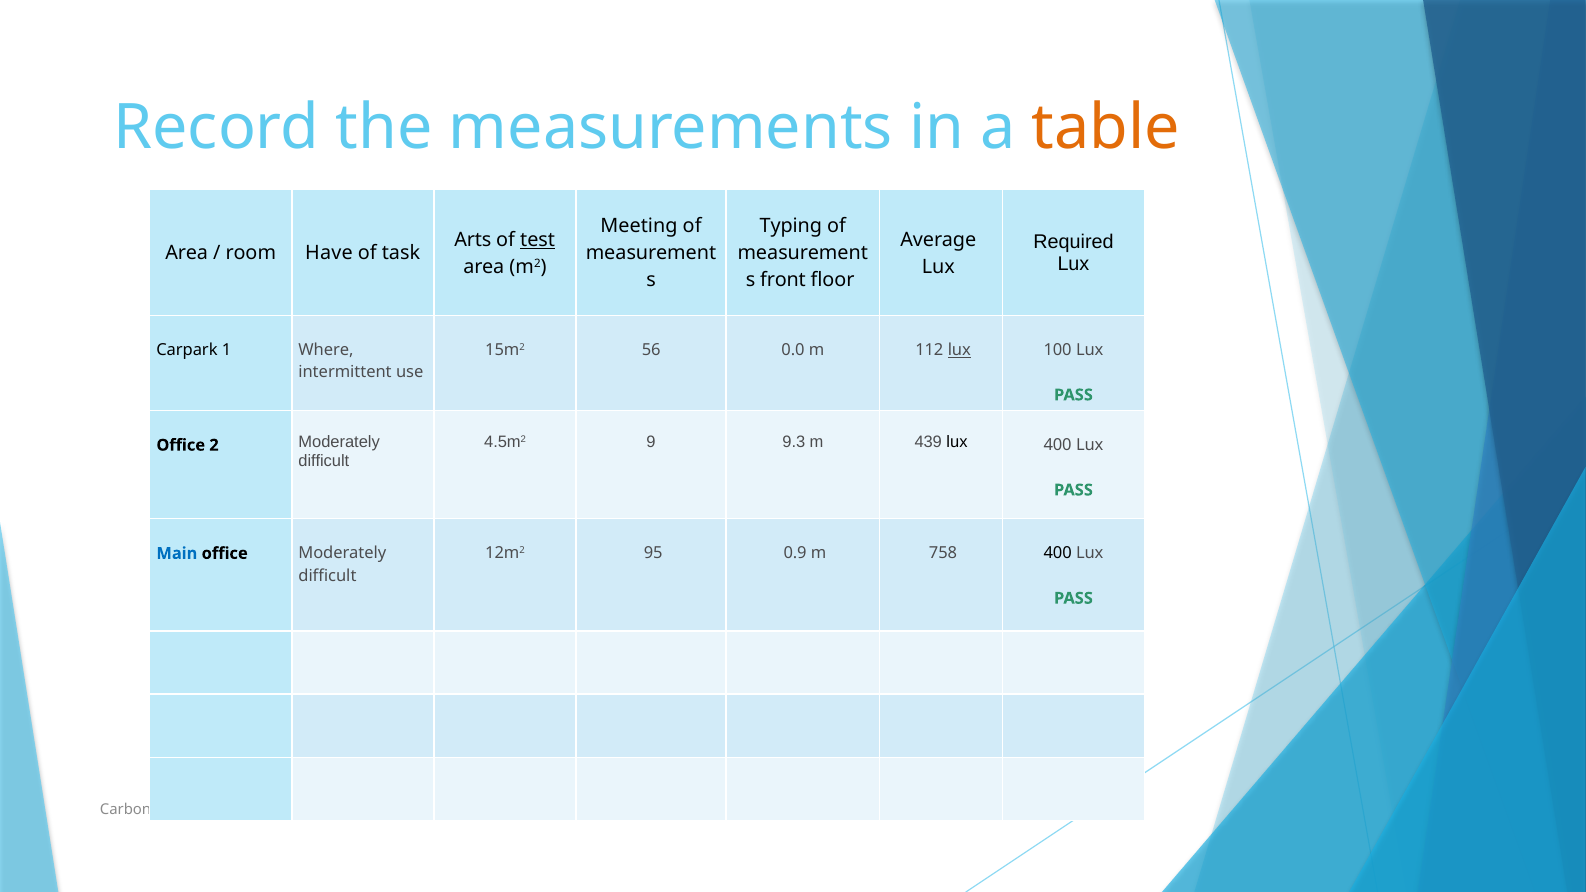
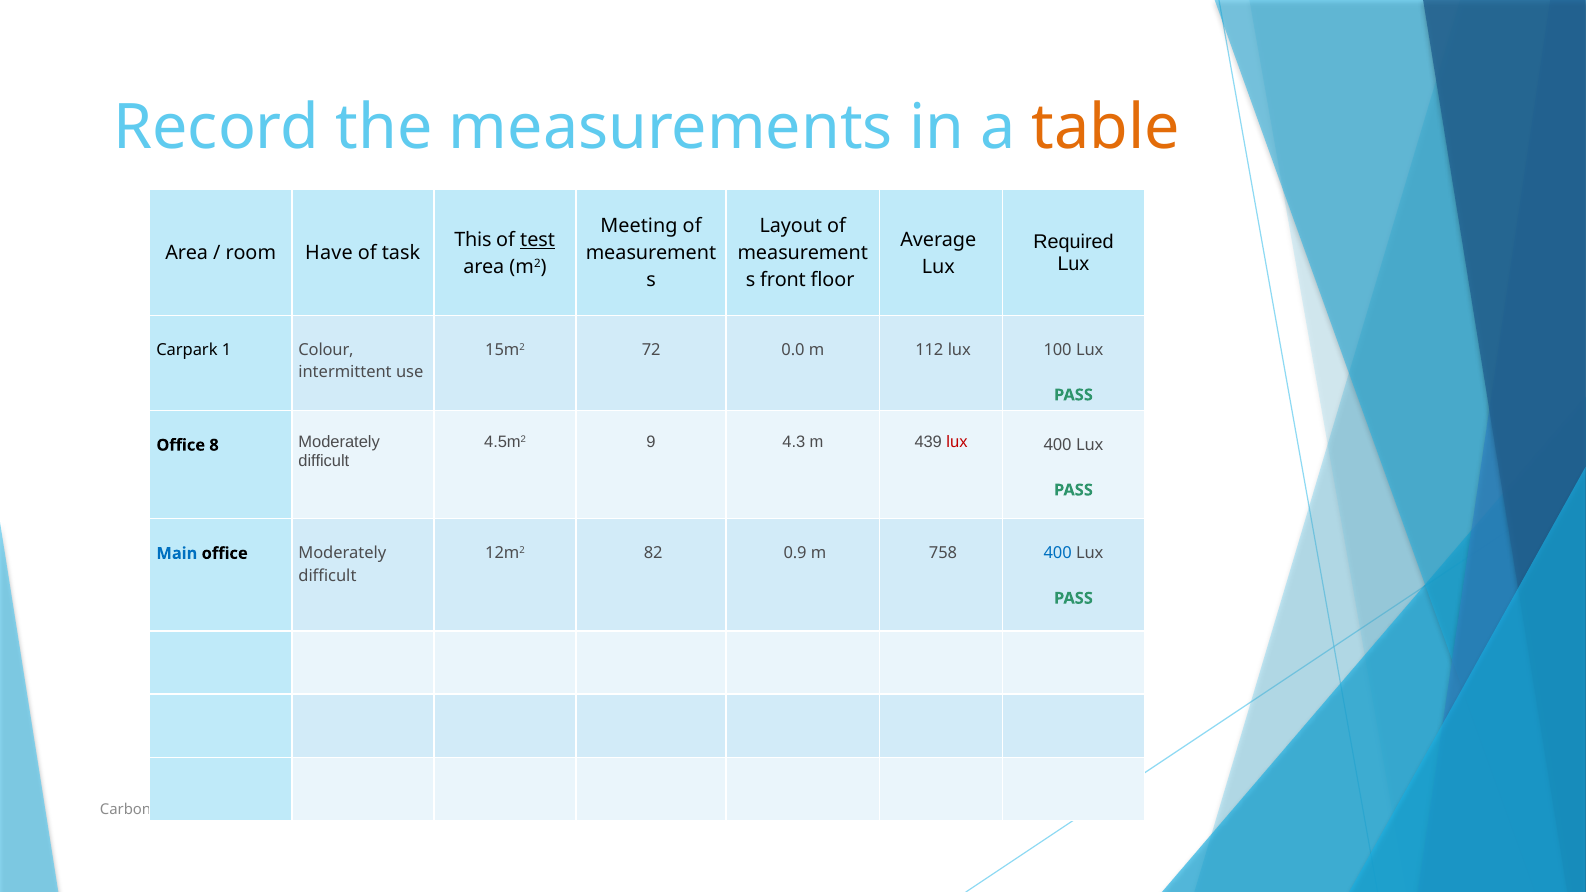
Typing: Typing -> Layout
Arts: Arts -> This
56: 56 -> 72
lux at (959, 350) underline: present -> none
Where: Where -> Colour
9.3: 9.3 -> 4.3
lux at (957, 442) colour: black -> red
2: 2 -> 8
95: 95 -> 82
400 at (1058, 553) colour: black -> blue
